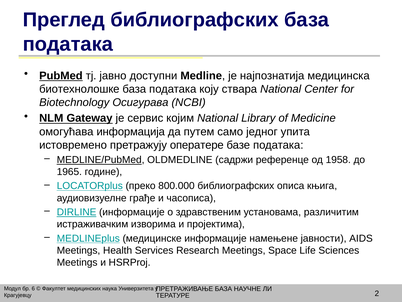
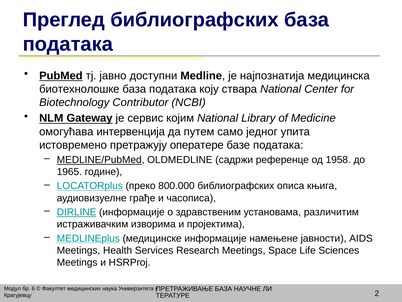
Осигурава: Осигурава -> Contributor
информација: информација -> интервенција
